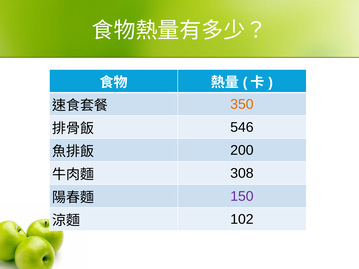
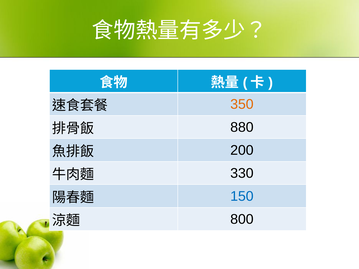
546: 546 -> 880
308: 308 -> 330
150 colour: purple -> blue
102: 102 -> 800
